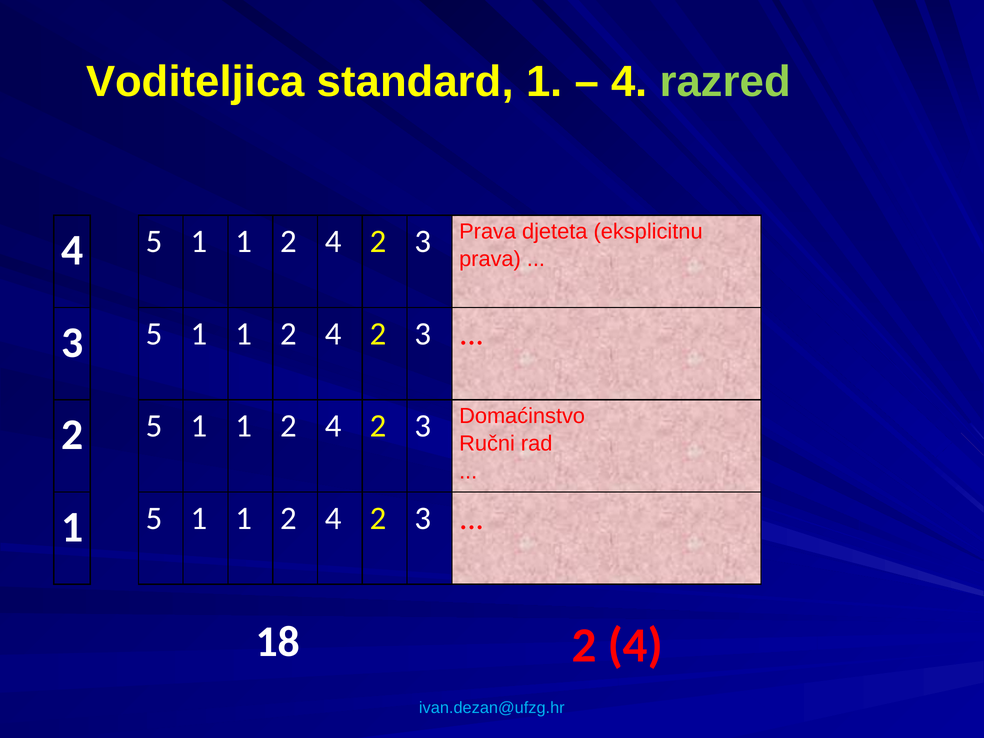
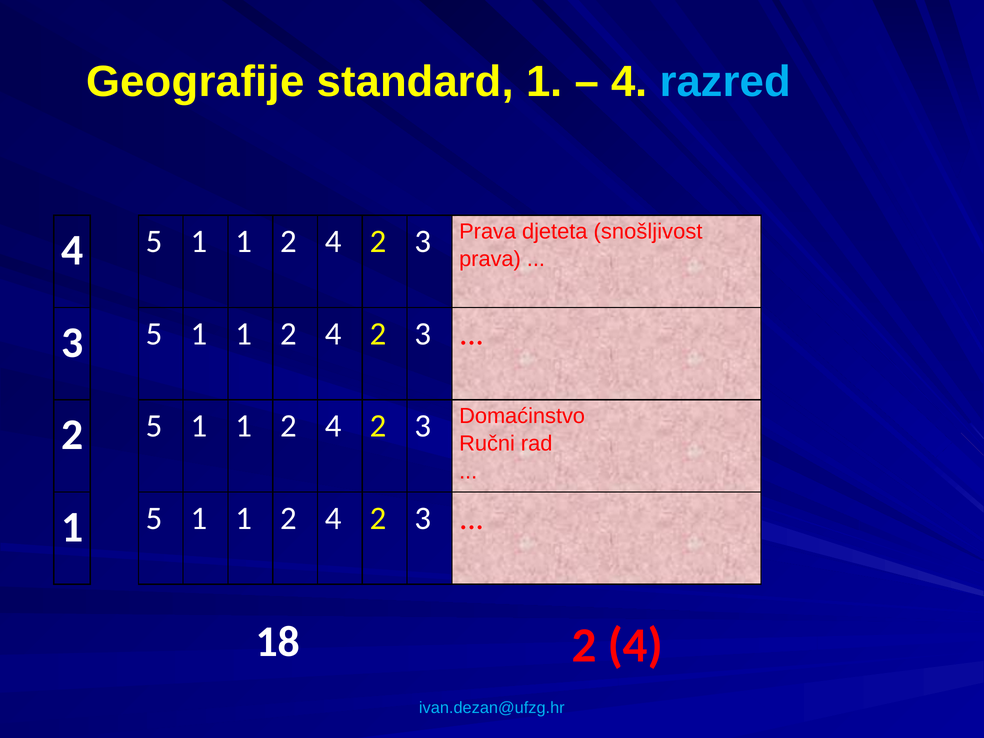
Voditeljica: Voditeljica -> Geografije
razred colour: light green -> light blue
eksplicitnu: eksplicitnu -> snošljivost
